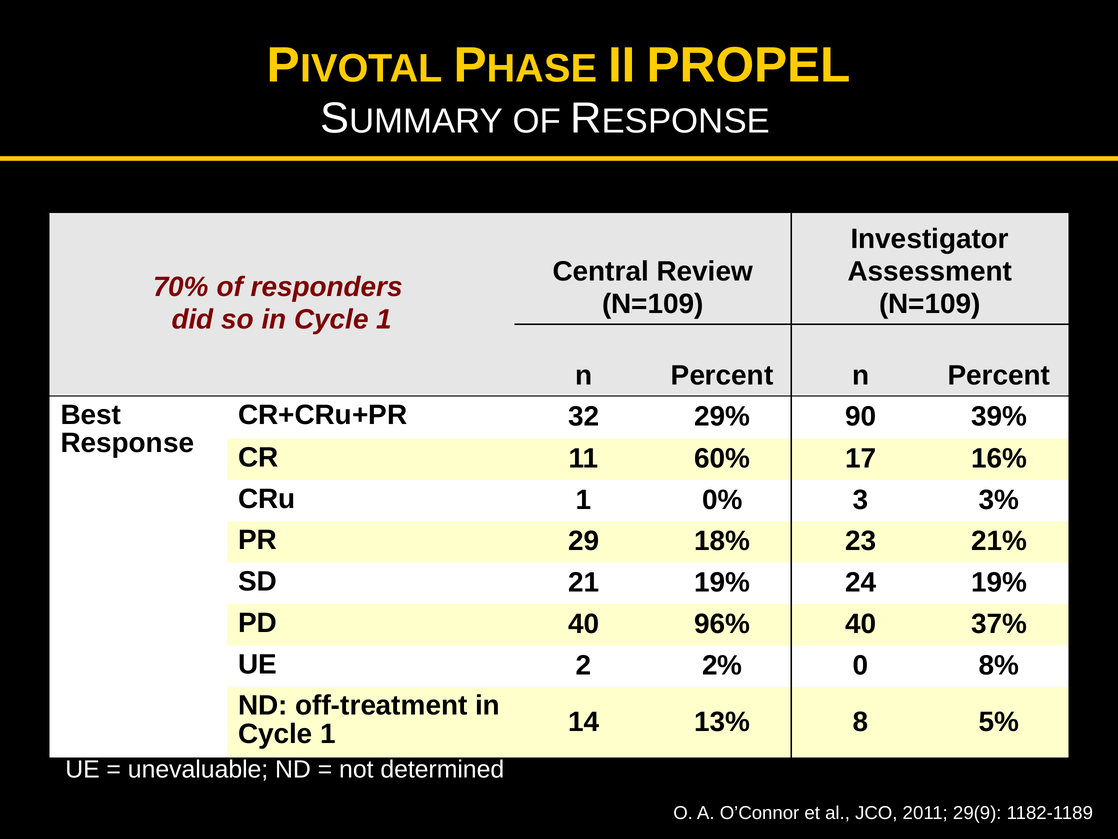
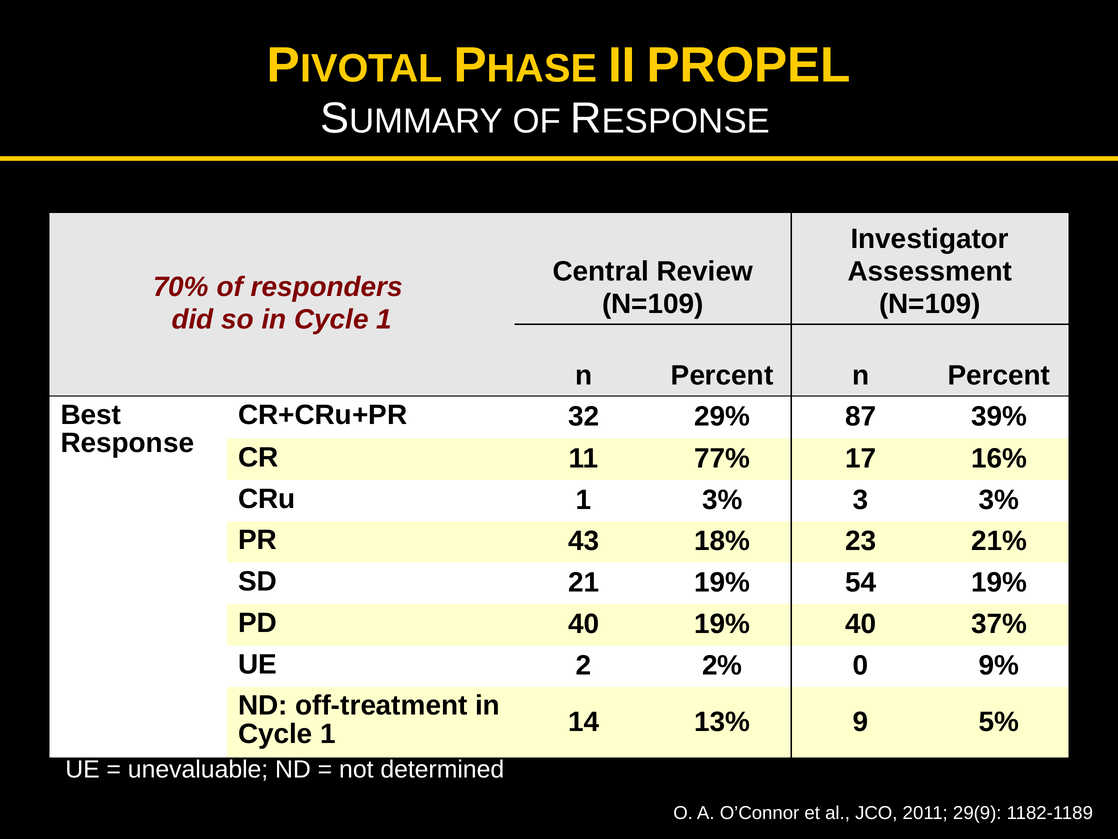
90: 90 -> 87
60%: 60% -> 77%
1 0%: 0% -> 3%
29: 29 -> 43
24: 24 -> 54
40 96%: 96% -> 19%
8%: 8% -> 9%
8: 8 -> 9
